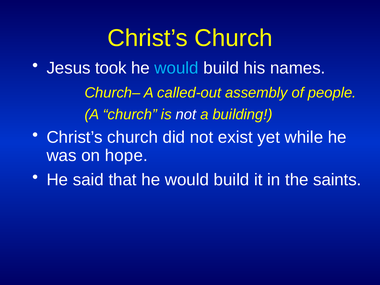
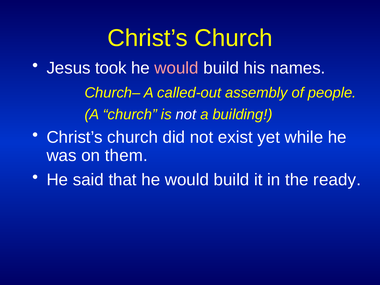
would at (177, 68) colour: light blue -> pink
hope: hope -> them
saints: saints -> ready
